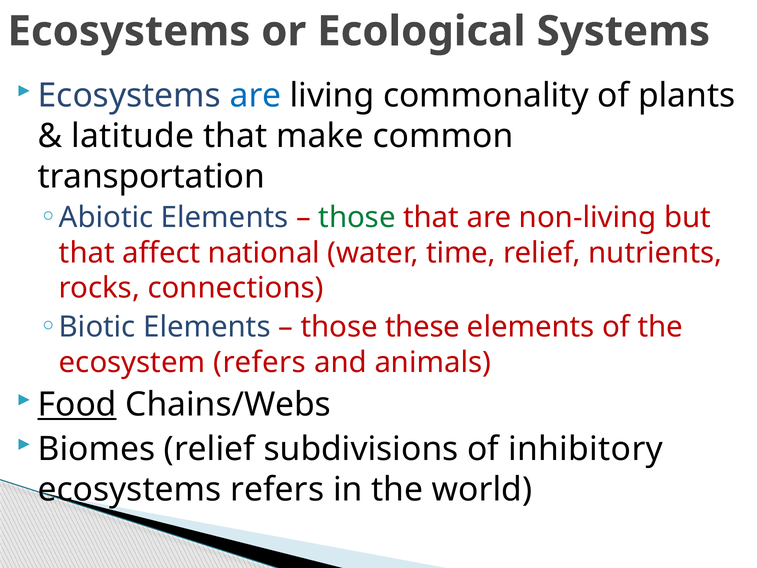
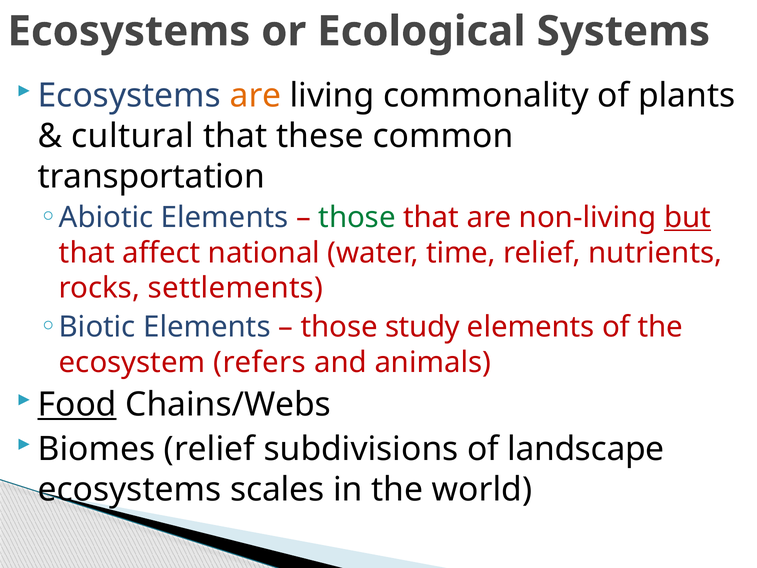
are at (256, 96) colour: blue -> orange
latitude: latitude -> cultural
make: make -> these
but underline: none -> present
connections: connections -> settlements
these: these -> study
inhibitory: inhibitory -> landscape
ecosystems refers: refers -> scales
